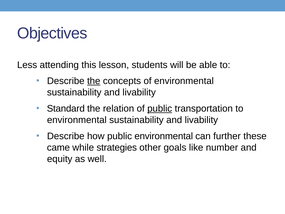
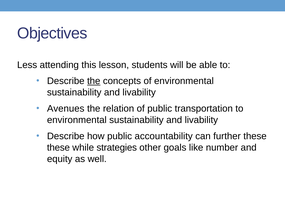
Standard: Standard -> Avenues
public at (160, 109) underline: present -> none
public environmental: environmental -> accountability
came at (58, 147): came -> these
